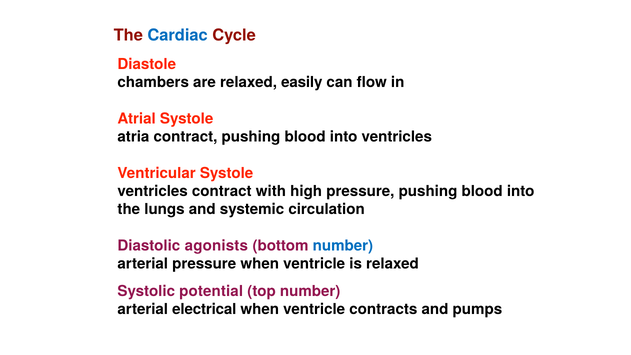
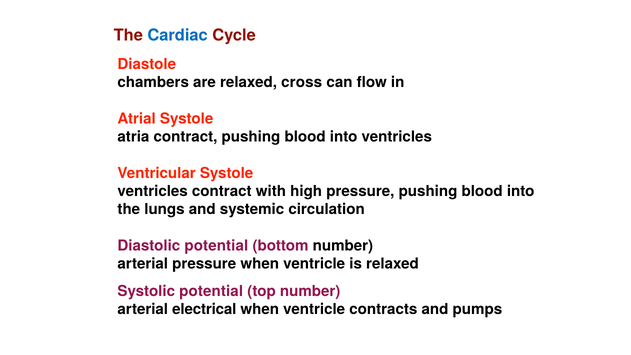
easily: easily -> cross
Diastolic agonists: agonists -> potential
number at (343, 246) colour: blue -> black
